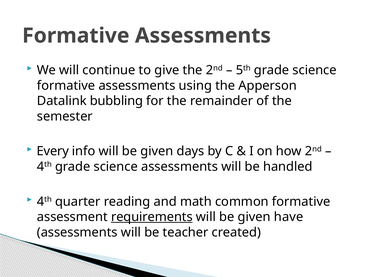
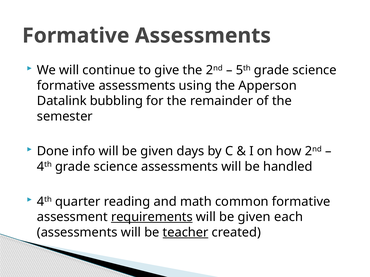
Every: Every -> Done
have: have -> each
teacher underline: none -> present
